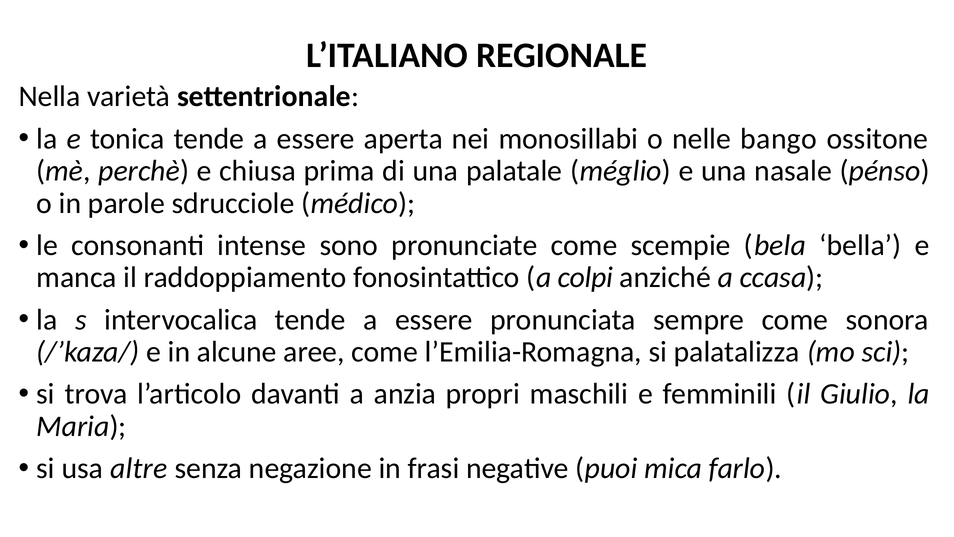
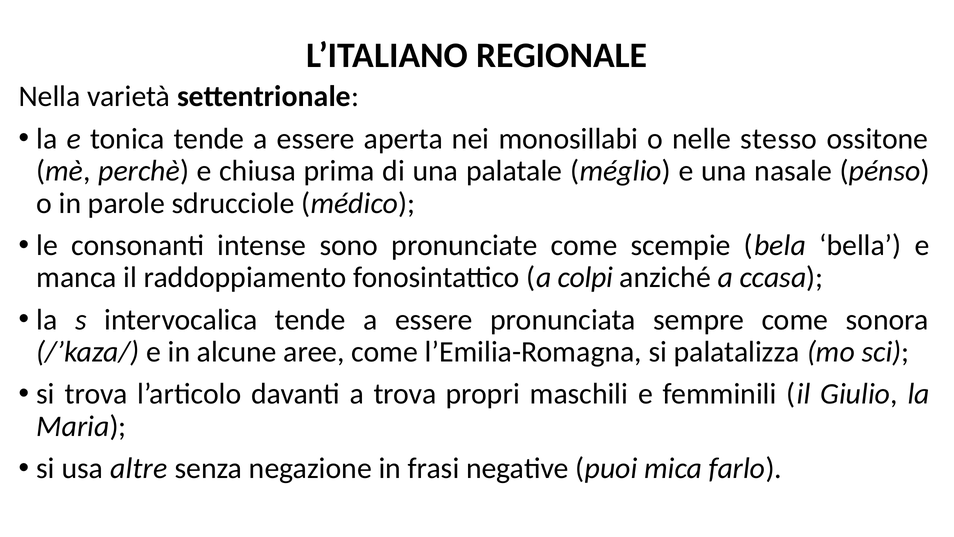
bango: bango -> stesso
a anzia: anzia -> trova
